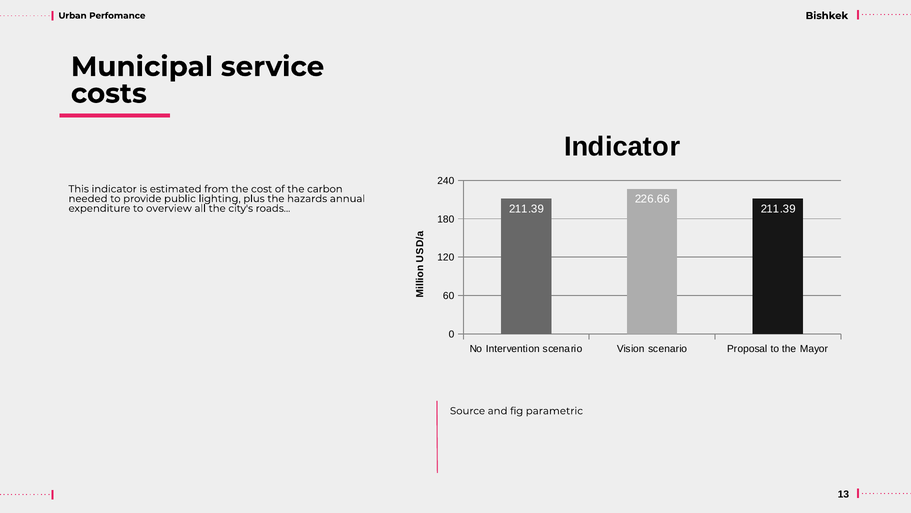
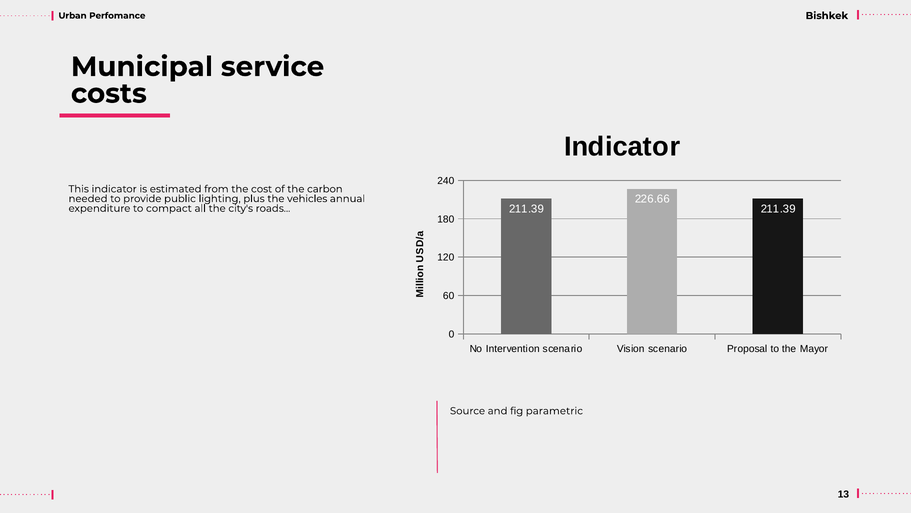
hazards: hazards -> vehicles
overview: overview -> compact
